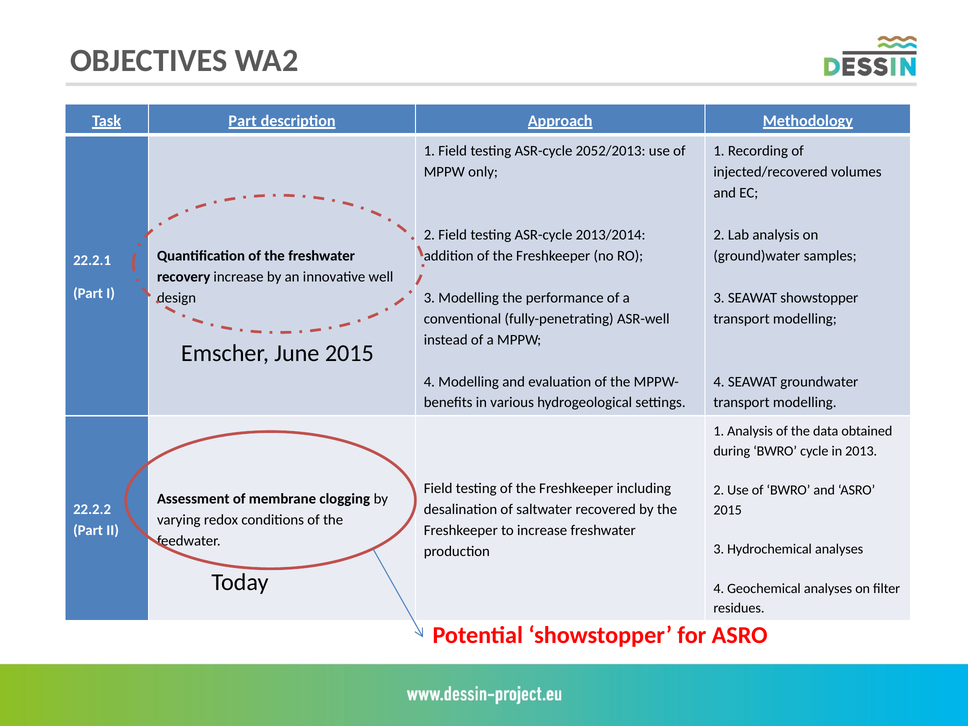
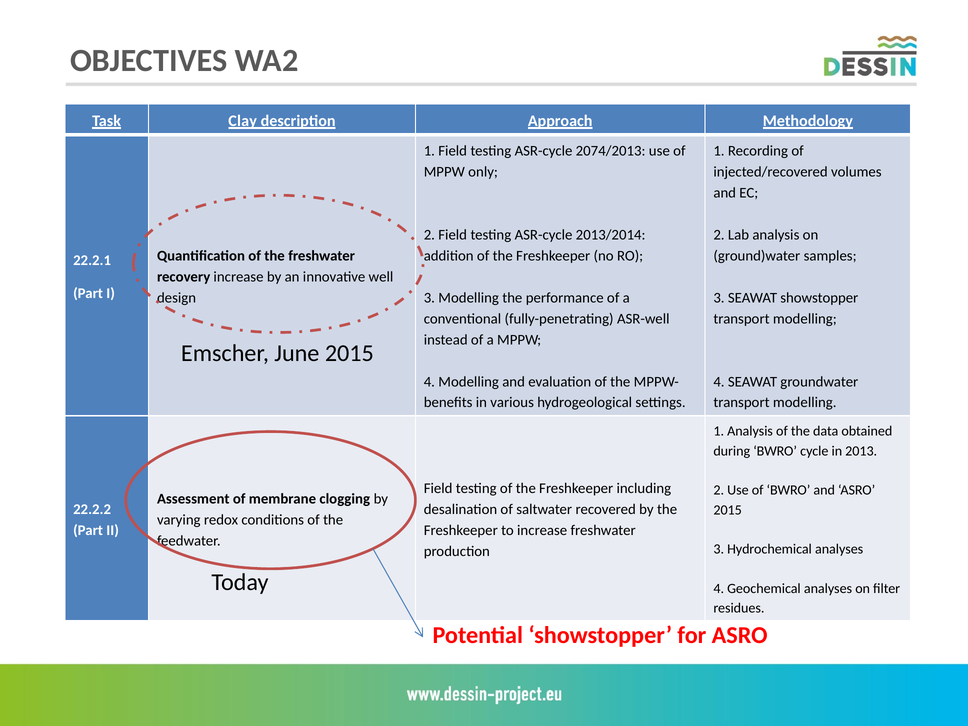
Task Part: Part -> Clay
2052/2013: 2052/2013 -> 2074/2013
